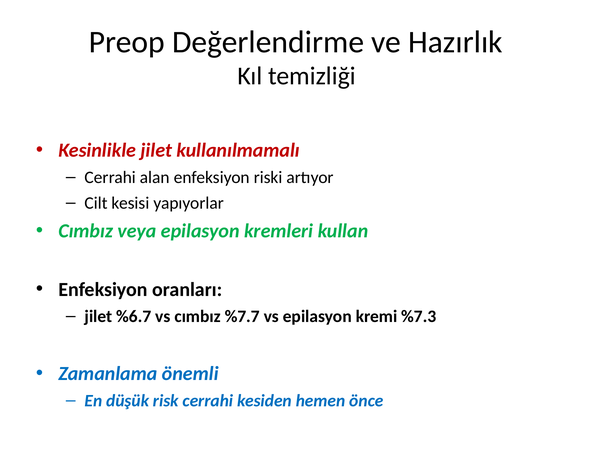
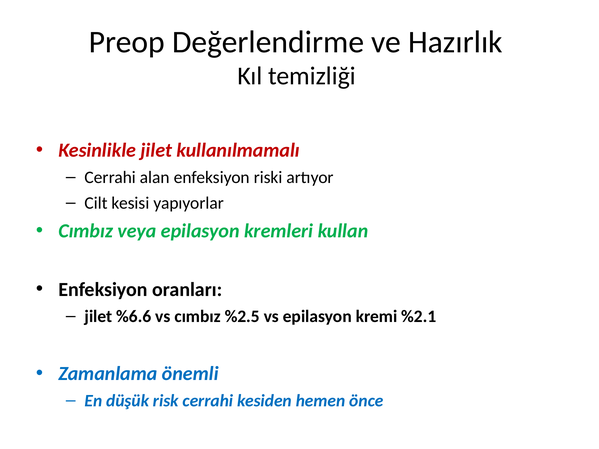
%6.7: %6.7 -> %6.6
%7.7: %7.7 -> %2.5
%7.3: %7.3 -> %2.1
